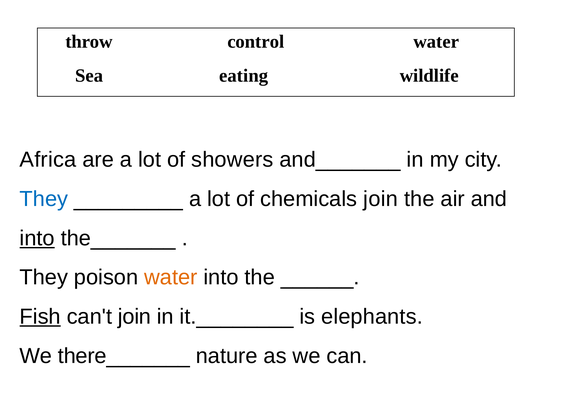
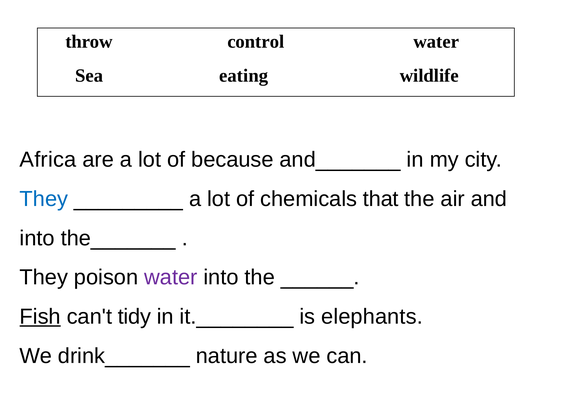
showers: showers -> because
chemicals join: join -> that
into at (37, 239) underline: present -> none
water at (171, 278) colour: orange -> purple
can't join: join -> tidy
there_______: there_______ -> drink_______
